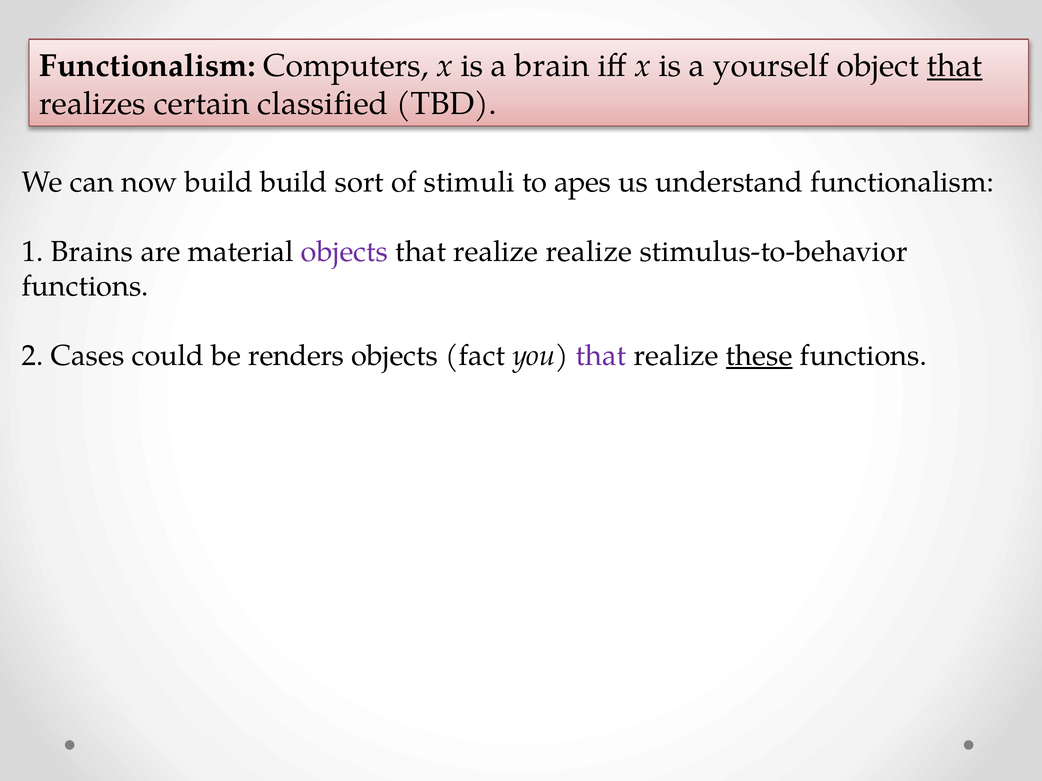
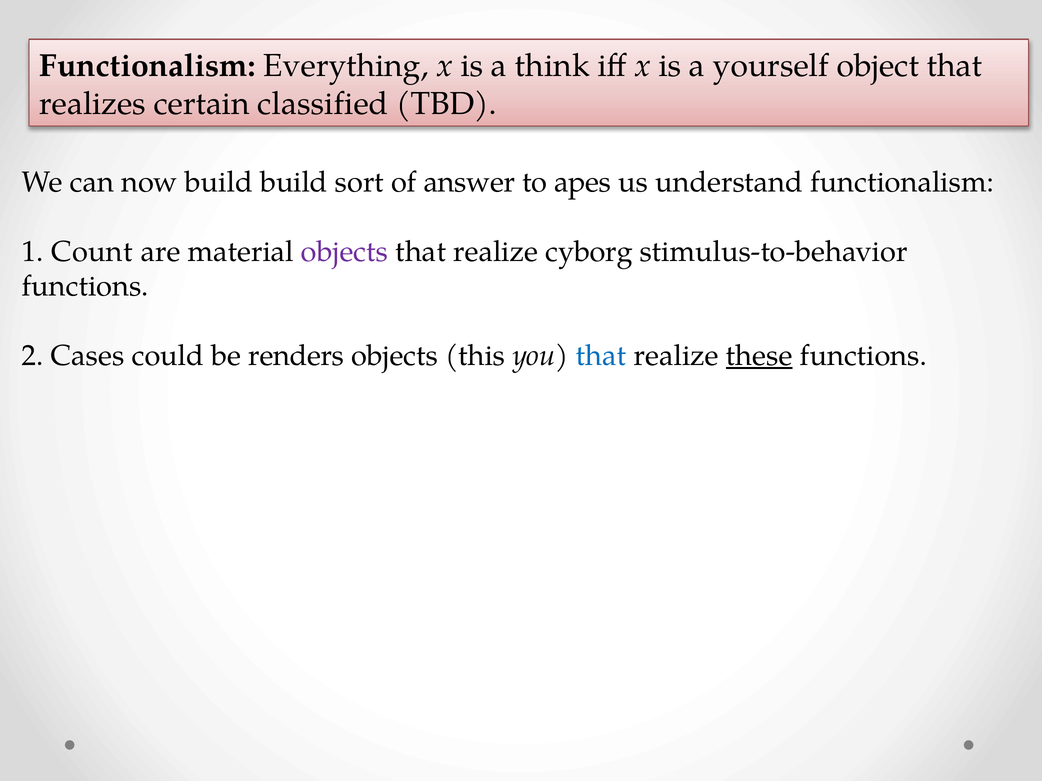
Computers: Computers -> Everything
brain: brain -> think
that at (955, 66) underline: present -> none
stimuli: stimuli -> answer
Brains: Brains -> Count
realize realize: realize -> cyborg
fact: fact -> this
that at (601, 356) colour: purple -> blue
